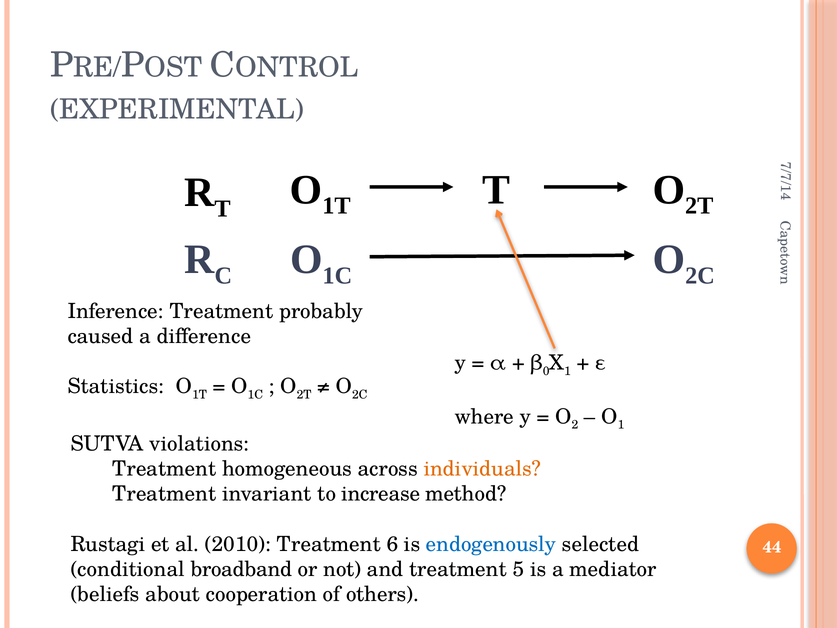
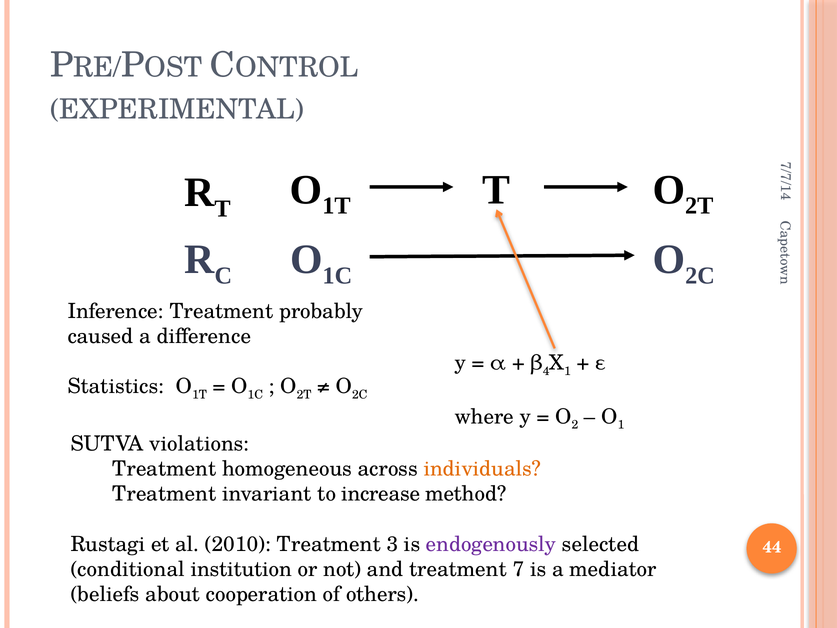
0 at (546, 371): 0 -> 4
6: 6 -> 3
endogenously colour: blue -> purple
broadband: broadband -> institution
treatment 5: 5 -> 7
